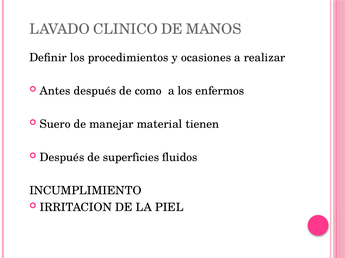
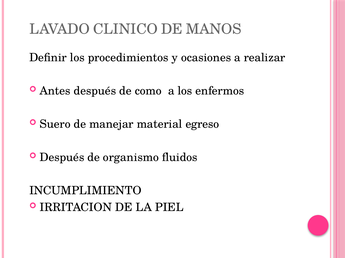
tienen: tienen -> egreso
superficies: superficies -> organismo
